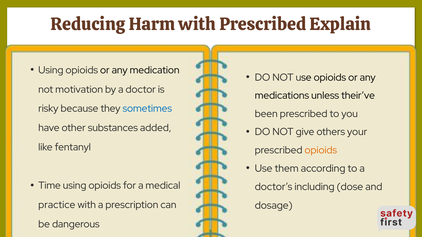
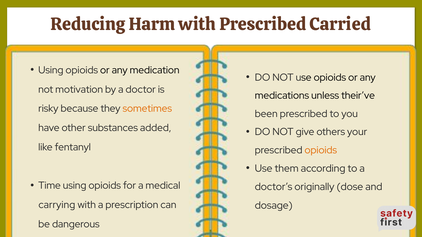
Explain: Explain -> Carried
sometimes colour: blue -> orange
including: including -> originally
practice: practice -> carrying
